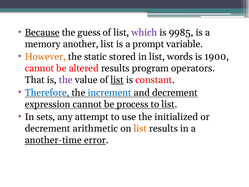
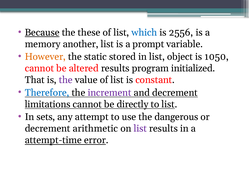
guess: guess -> these
which colour: purple -> blue
9985: 9985 -> 2556
words: words -> object
1900: 1900 -> 1050
operators: operators -> initialized
list at (117, 80) underline: present -> none
increment colour: blue -> purple
expression: expression -> limitations
process: process -> directly
initialized: initialized -> dangerous
list at (140, 128) colour: orange -> purple
another-time: another-time -> attempt-time
